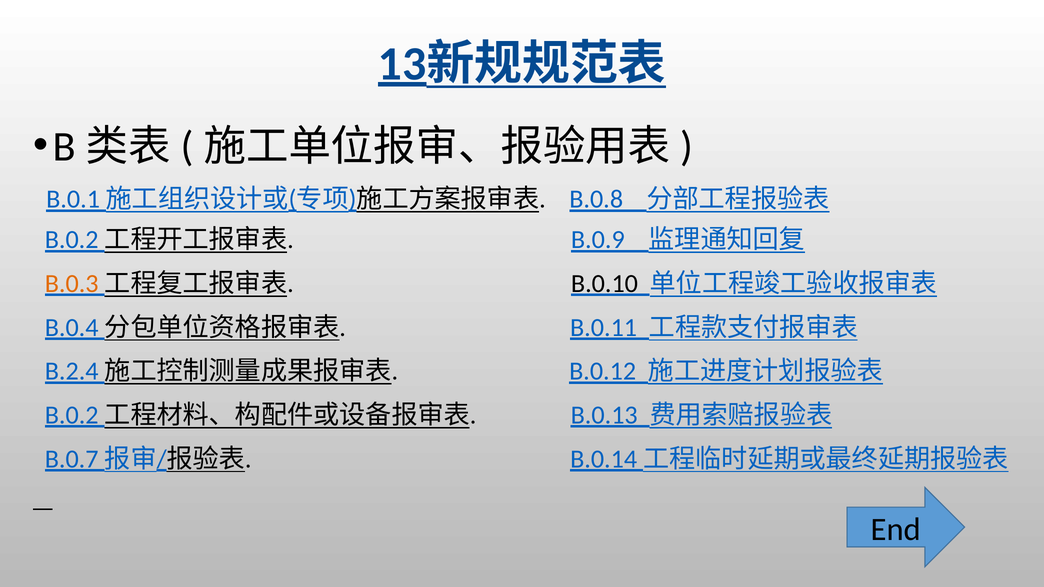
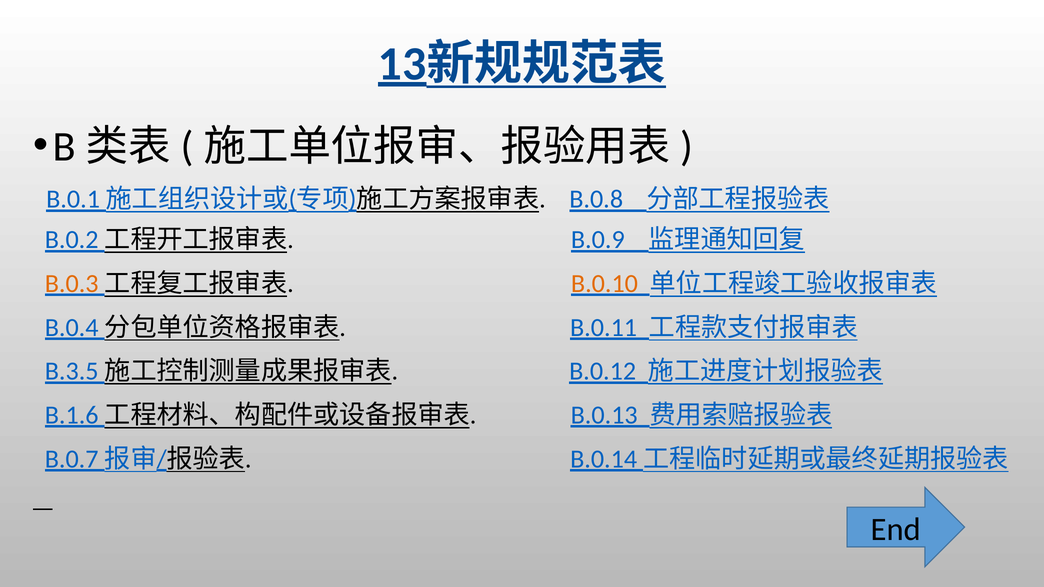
B.0.10 colour: black -> orange
B.2.4: B.2.4 -> B.3.5
B.0.2 at (72, 415): B.0.2 -> B.1.6
